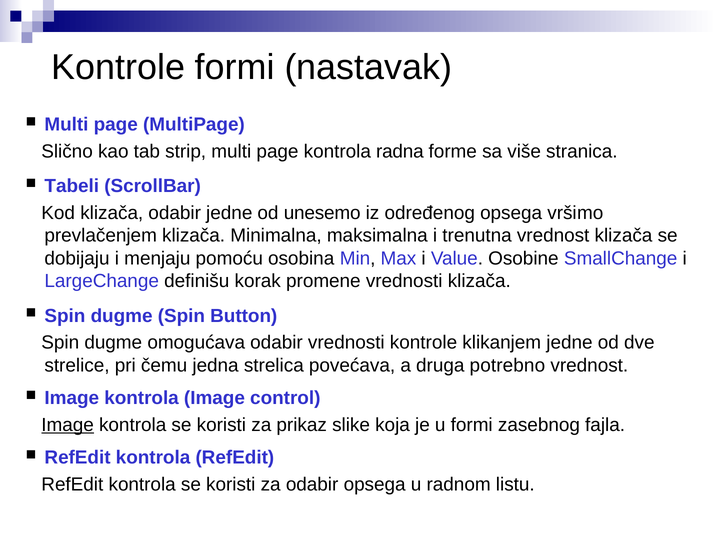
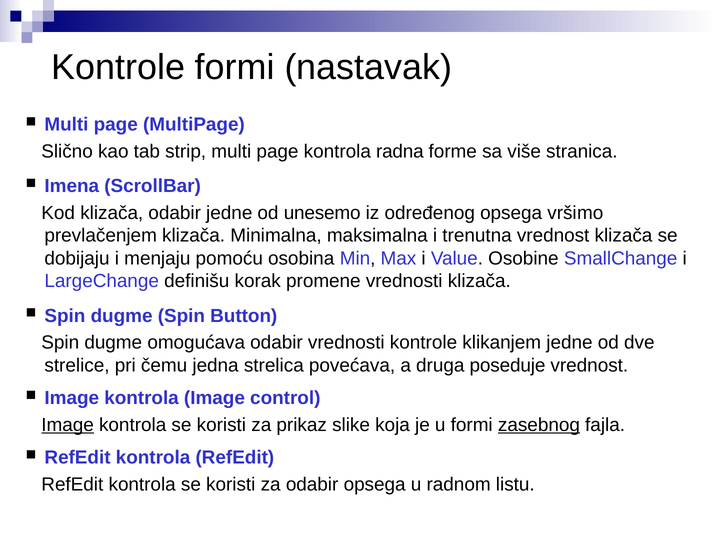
Tabeli: Tabeli -> Imena
potrebno: potrebno -> poseduje
zasebnog underline: none -> present
